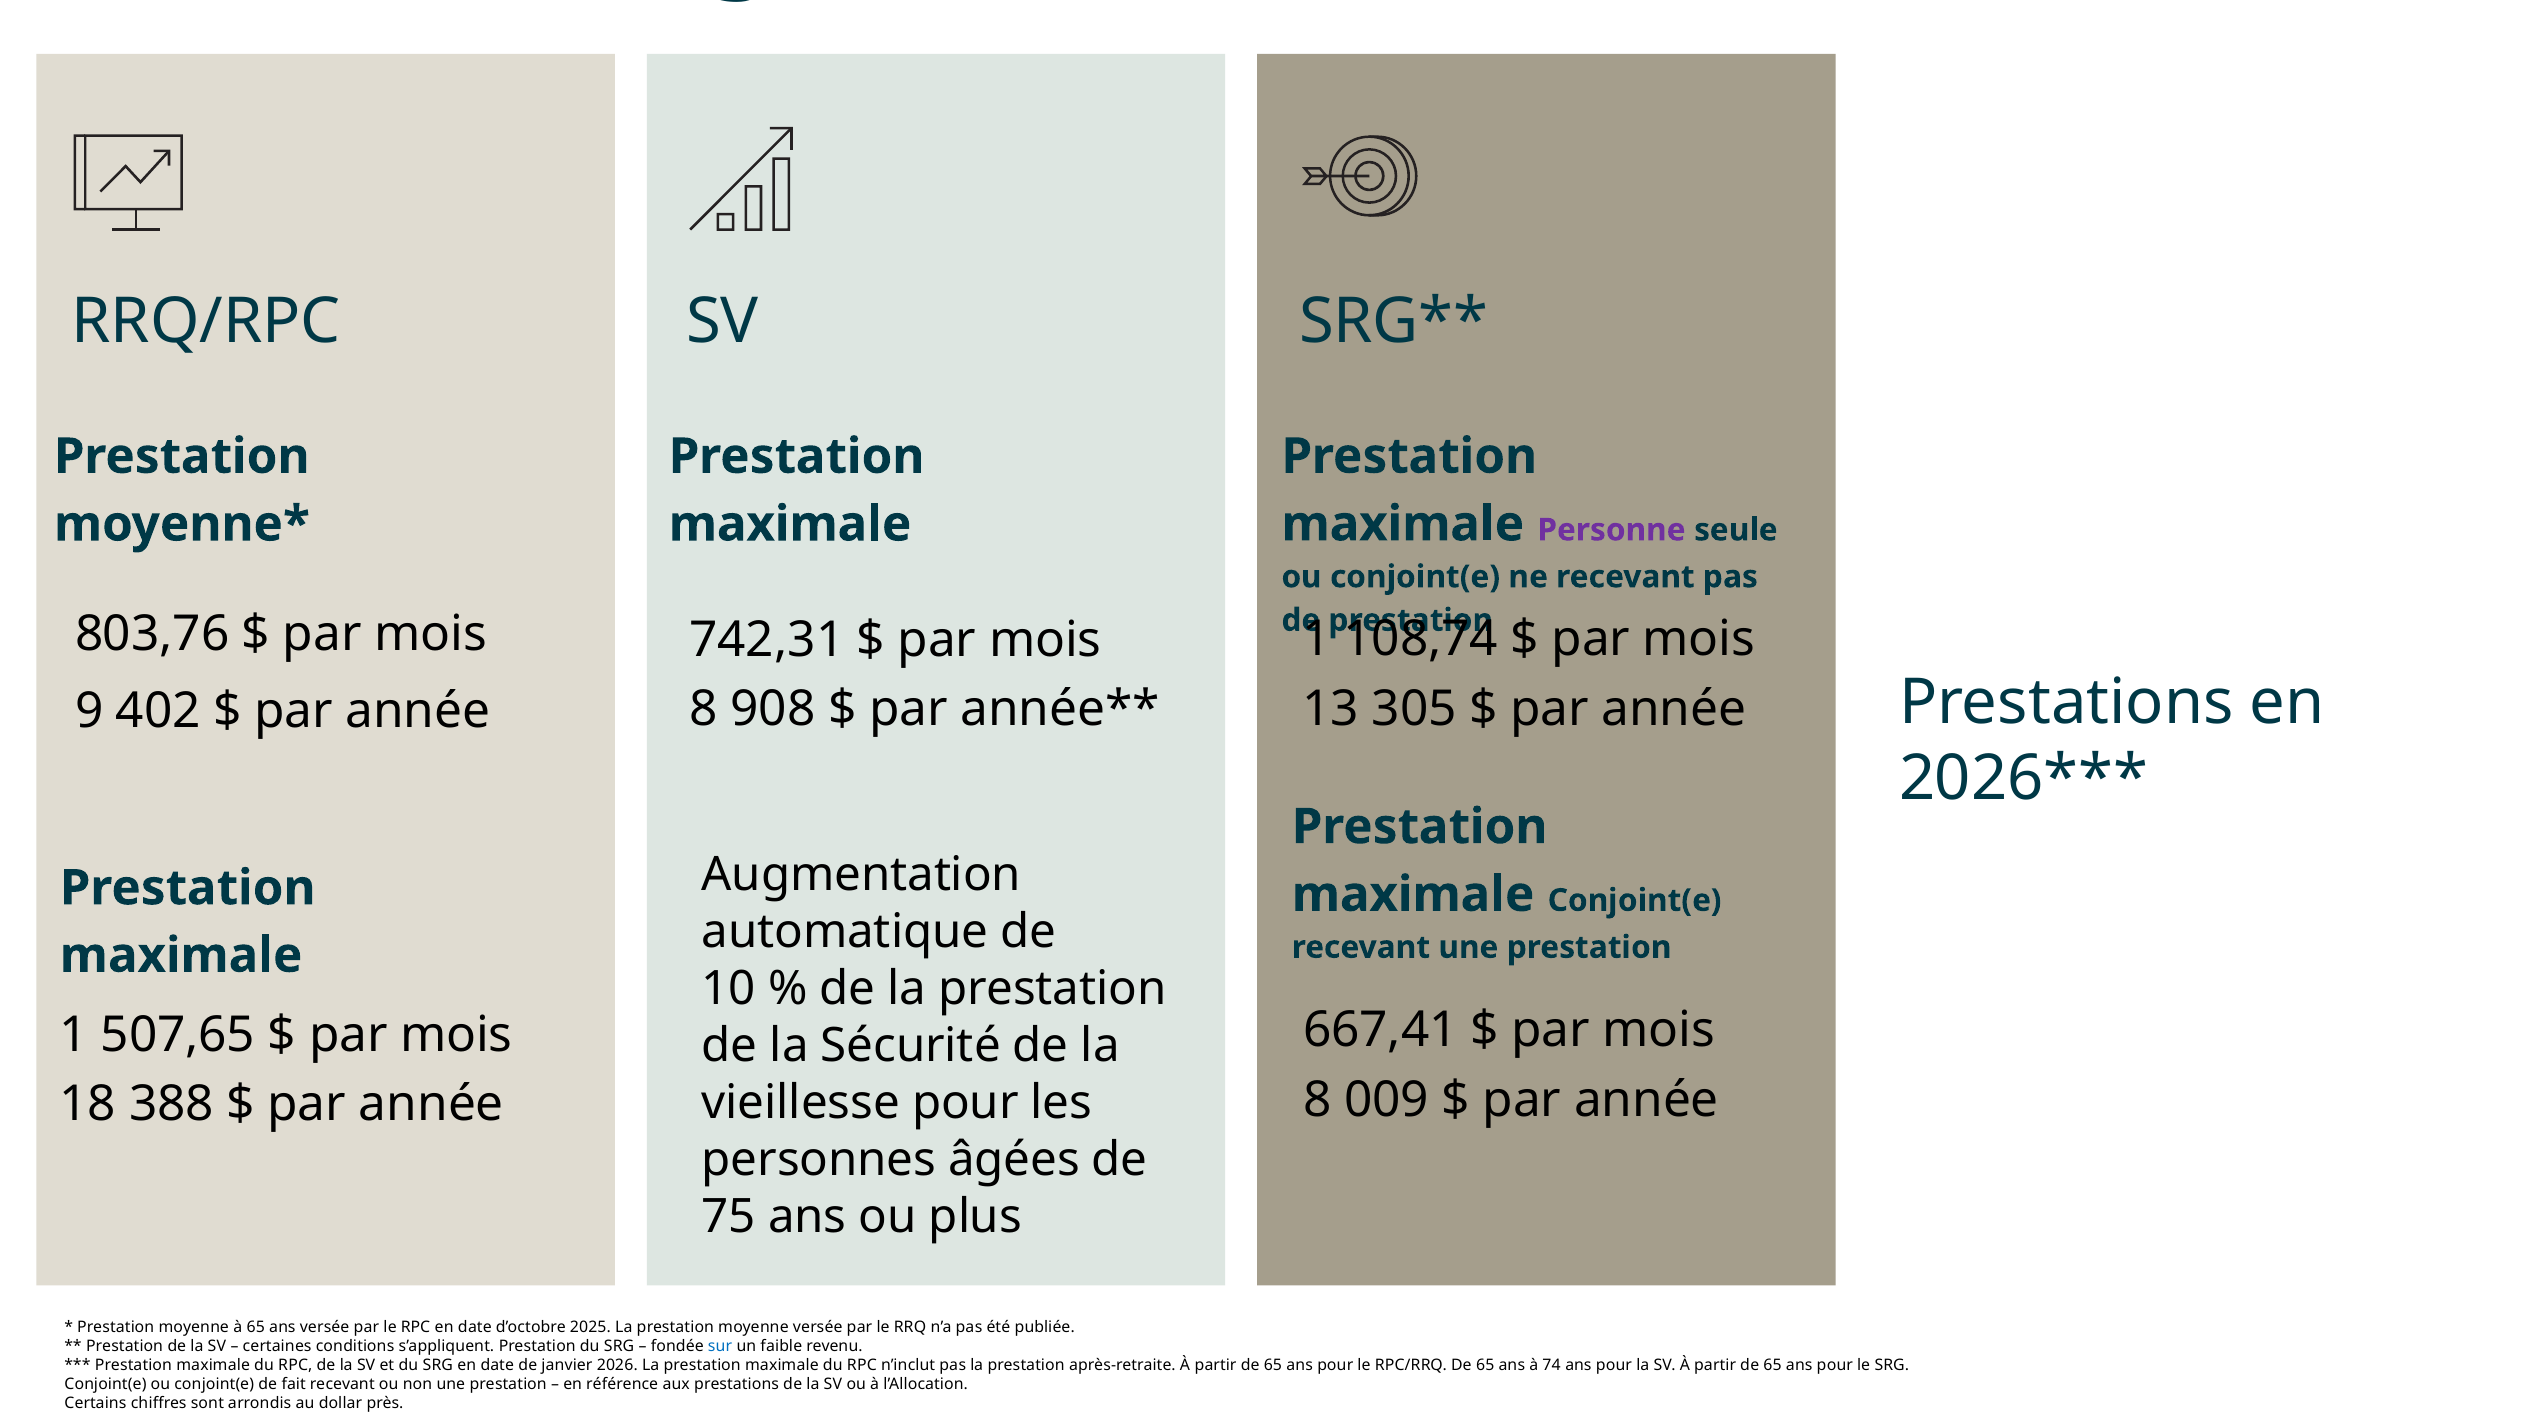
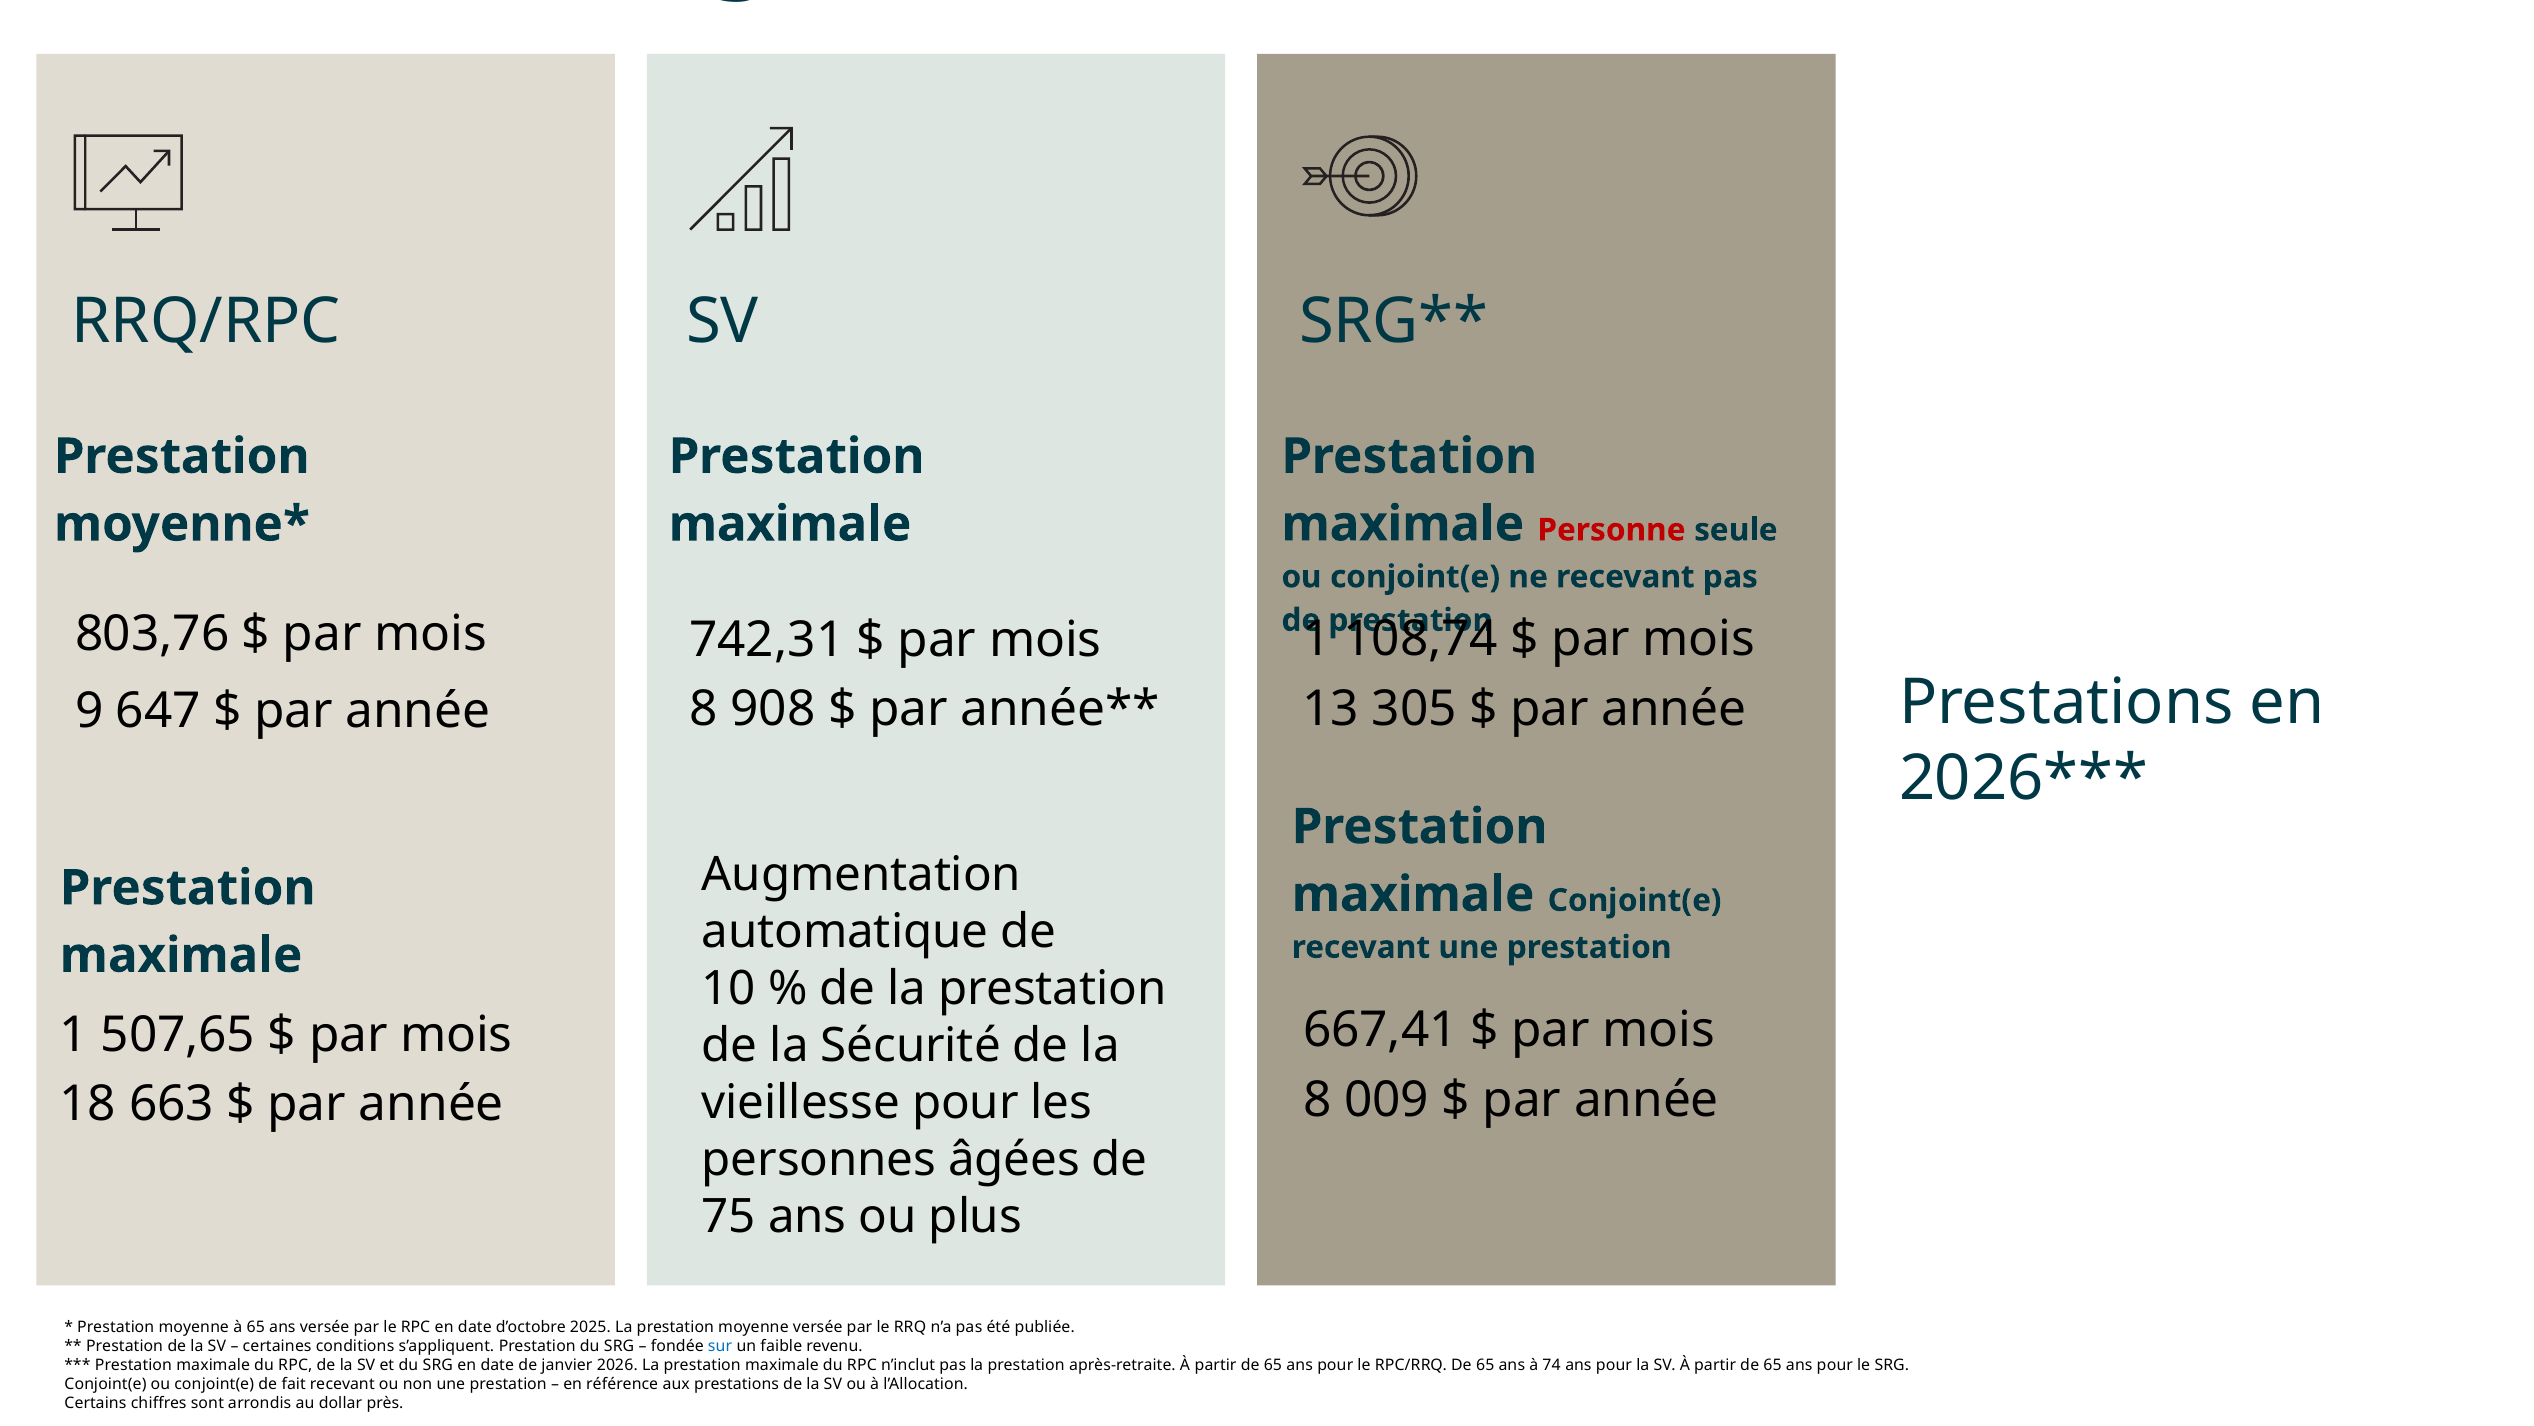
Personne colour: purple -> red
402: 402 -> 647
388: 388 -> 663
